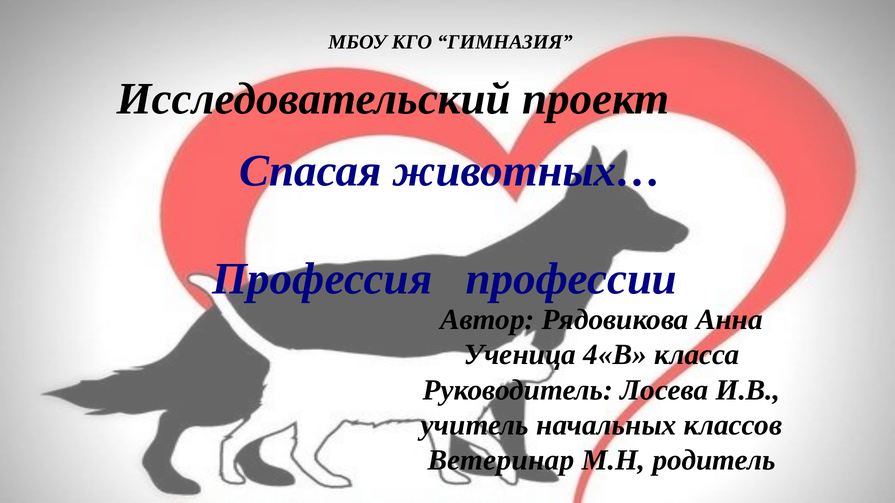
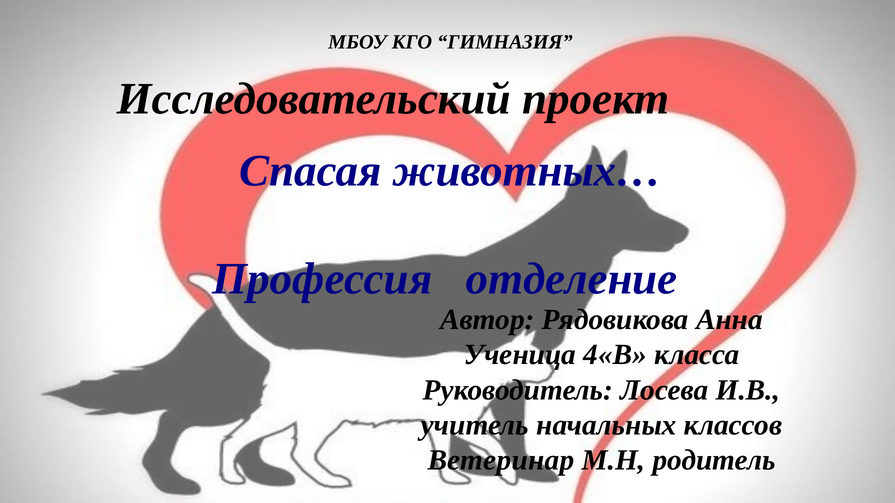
профессии: профессии -> отделение
